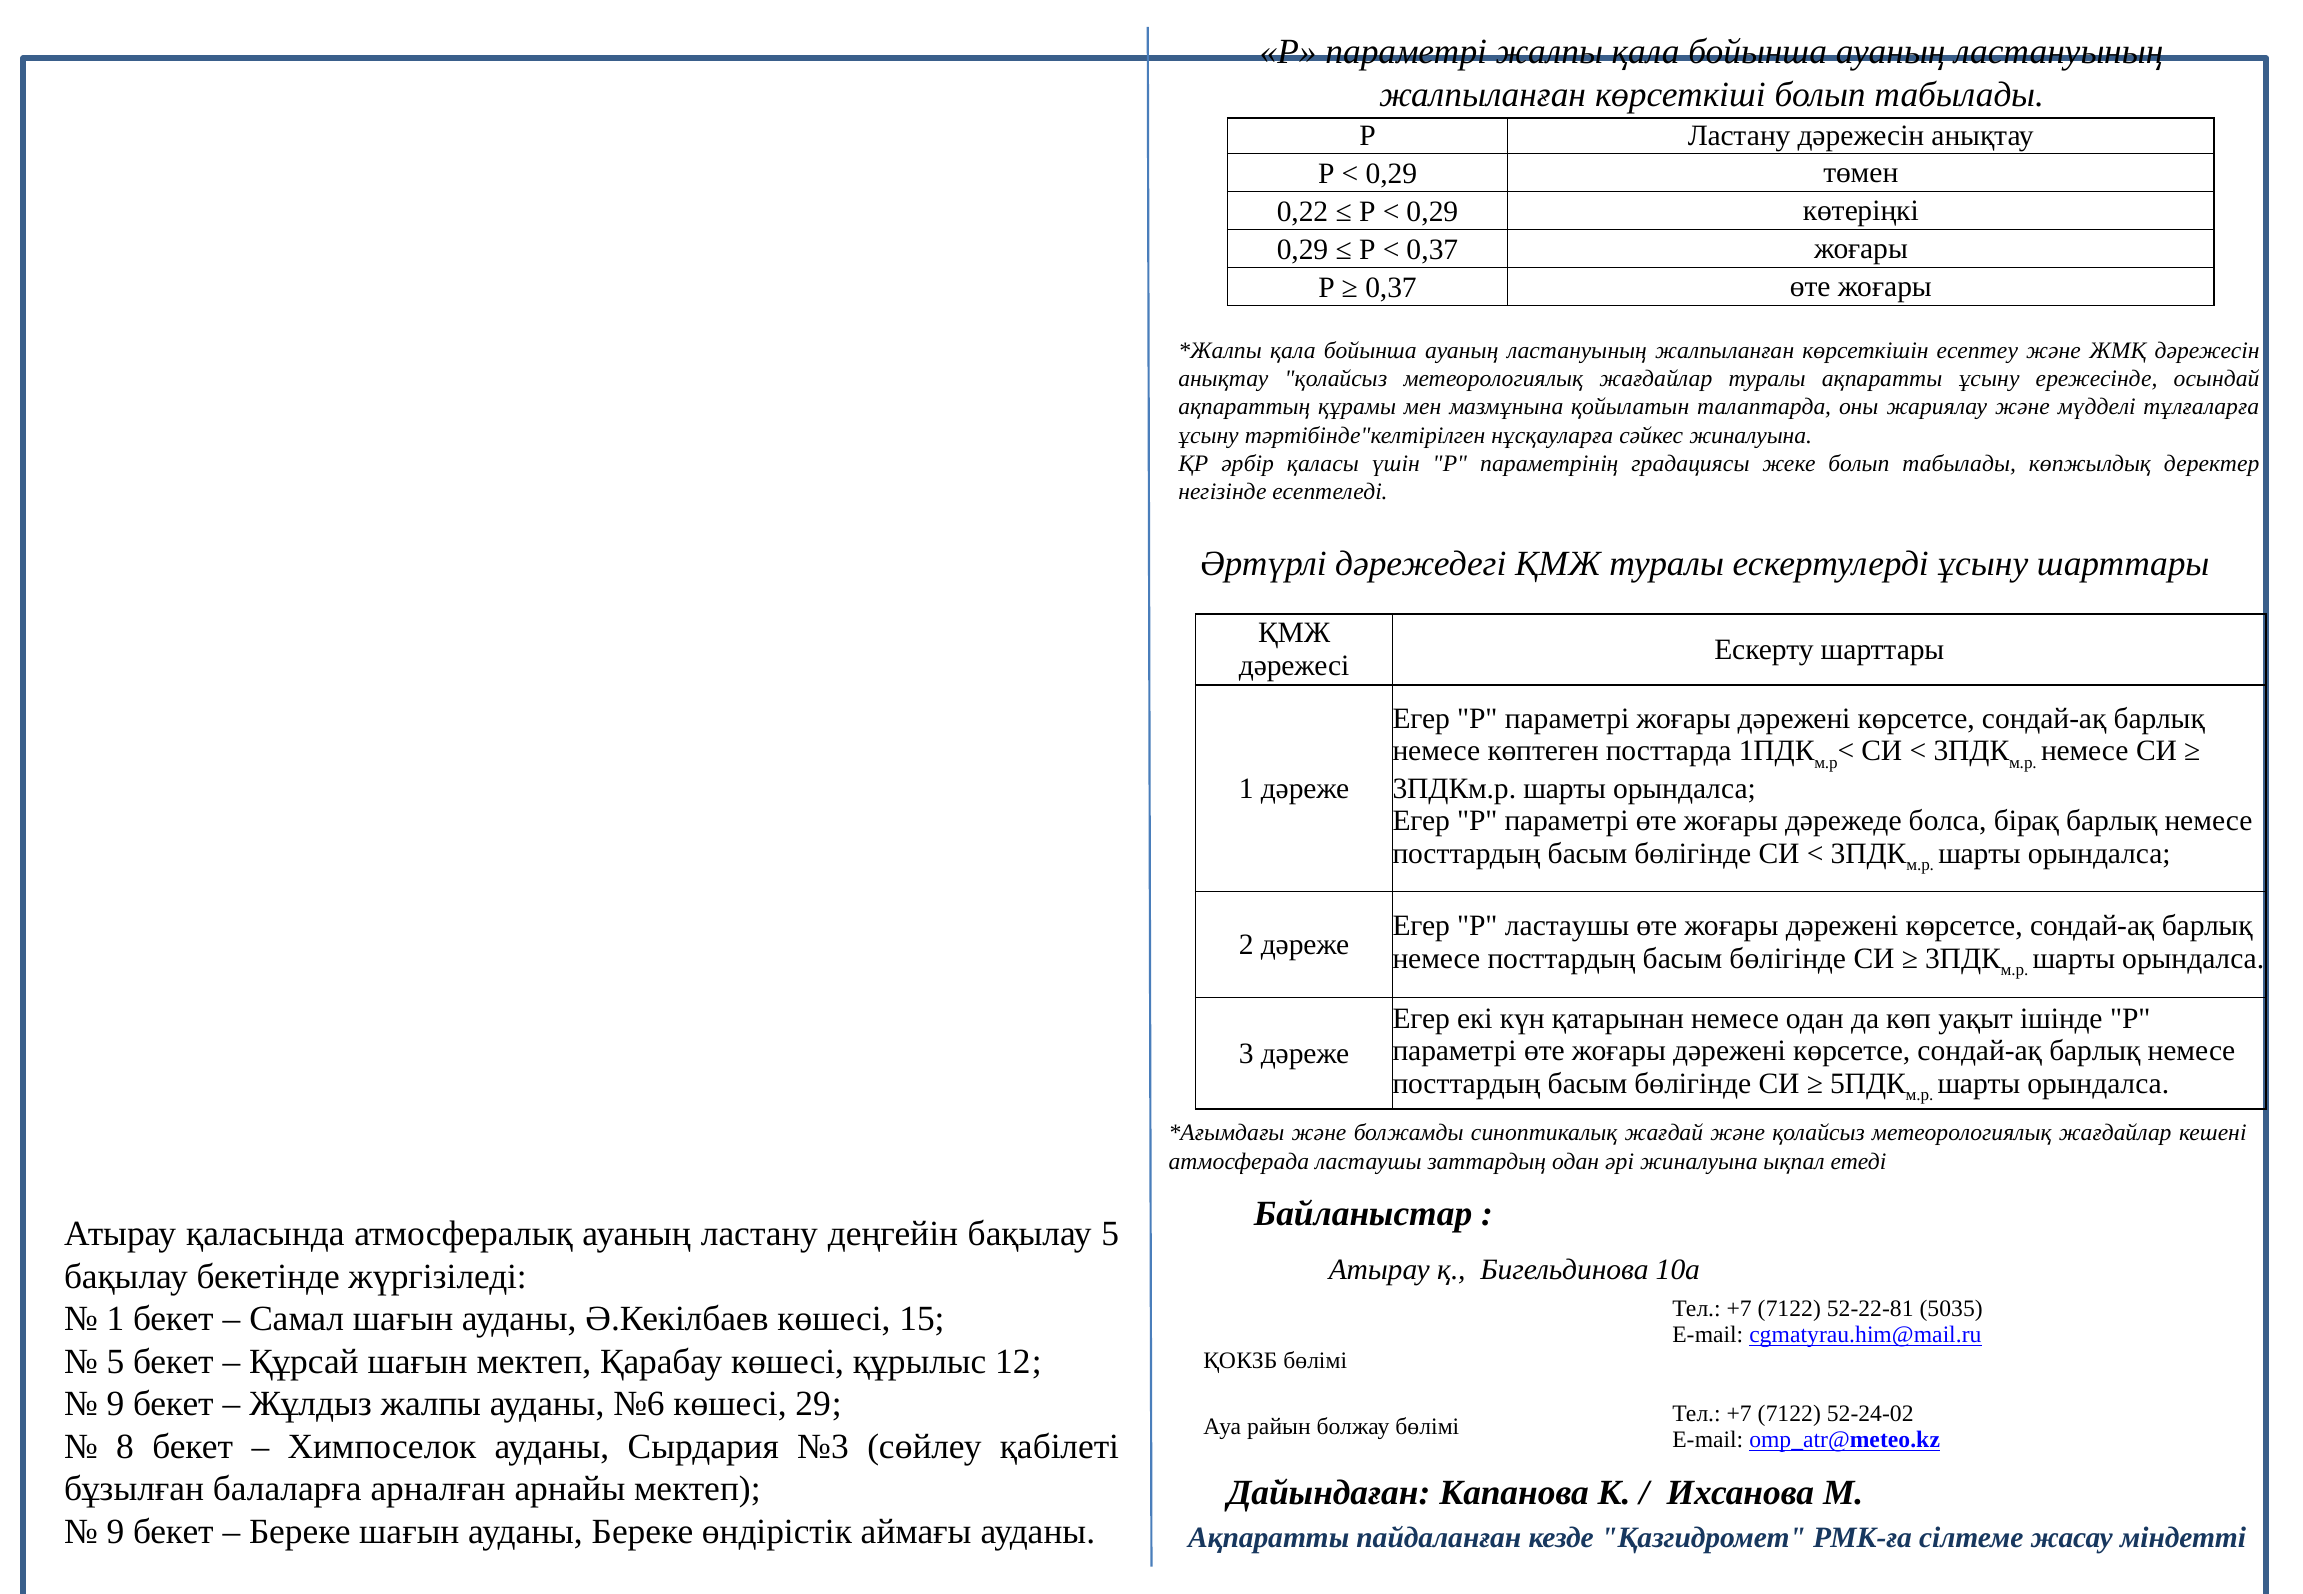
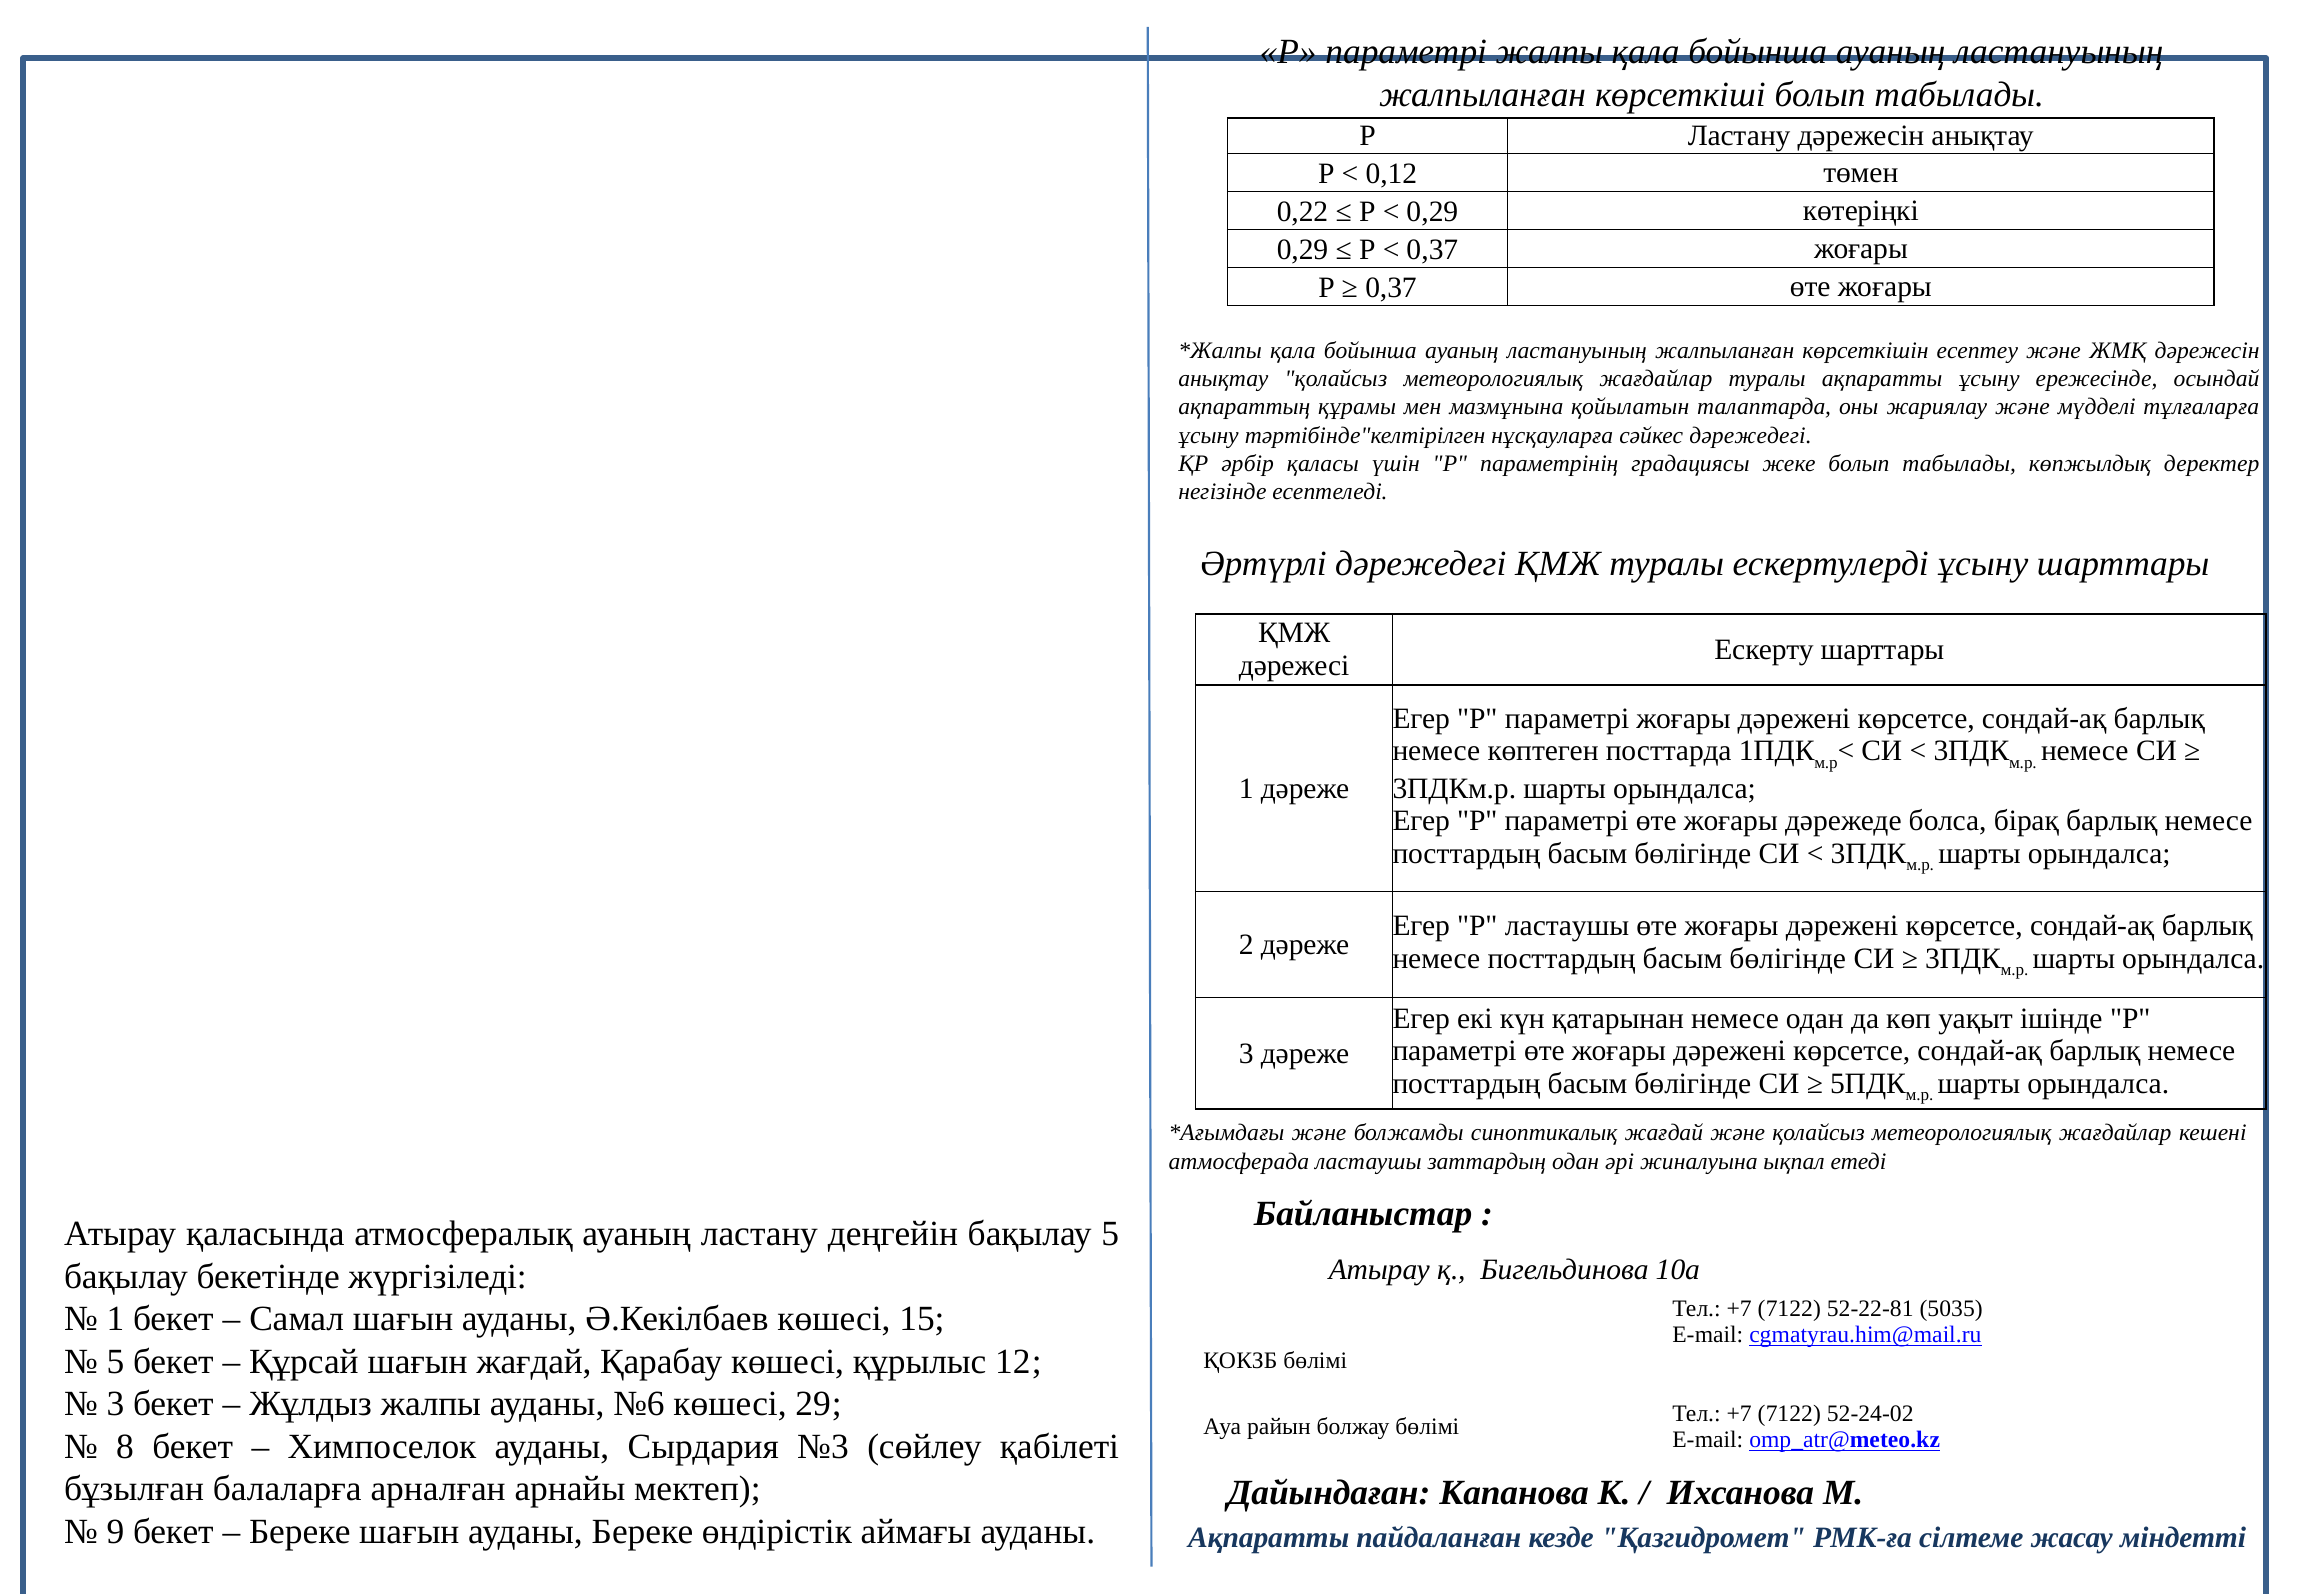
0,29 at (1391, 174): 0,29 -> 0,12
сәйкес жиналуына: жиналуына -> дәрежедегі
шағын мектеп: мектеп -> жағдай
9 at (115, 1404): 9 -> 3
